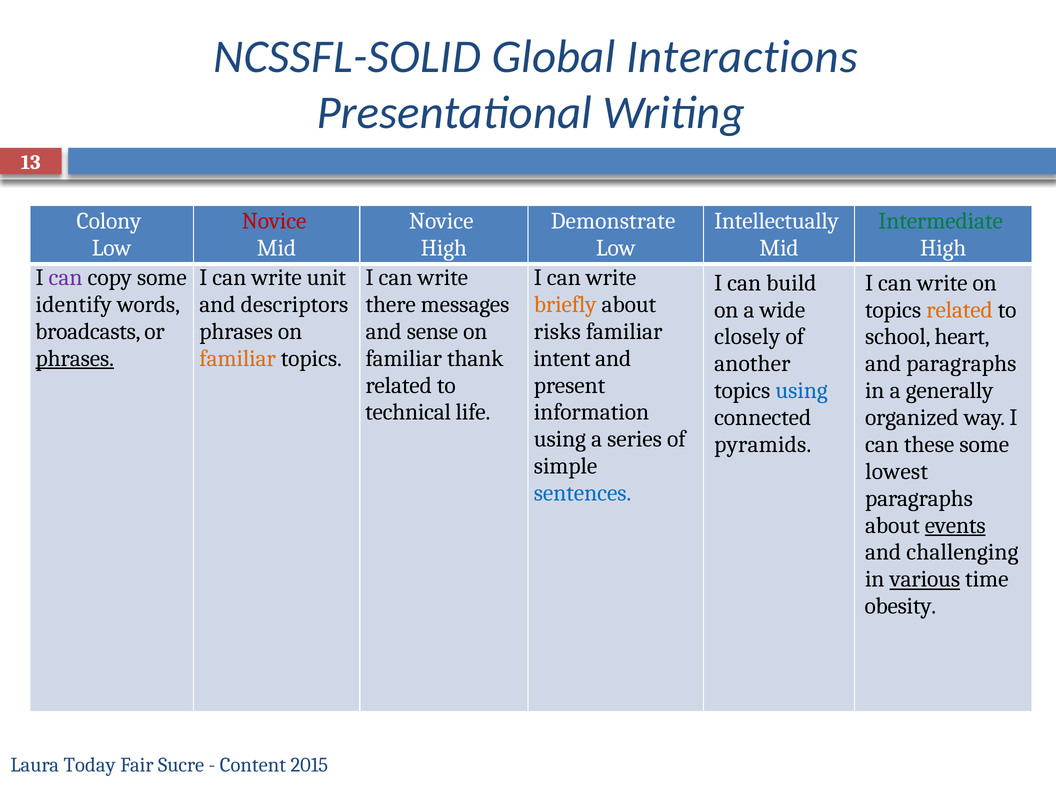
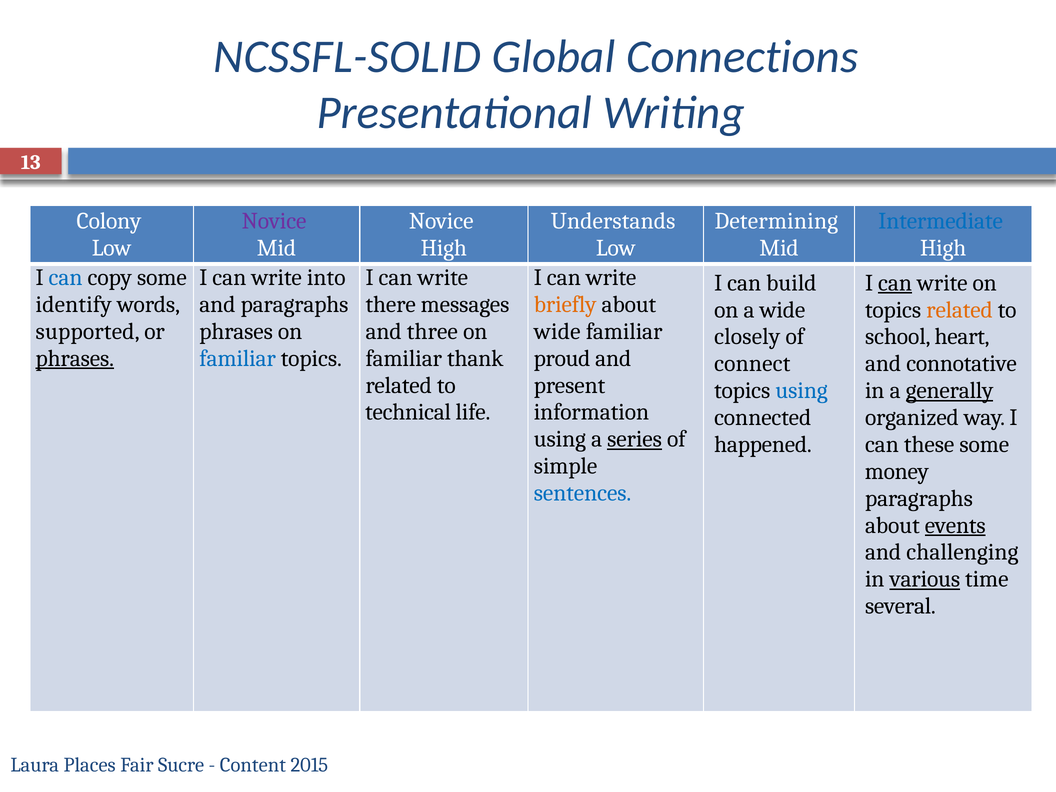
Interactions: Interactions -> Connections
Novice at (274, 221) colour: red -> purple
Demonstrate: Demonstrate -> Understands
Intellectually: Intellectually -> Determining
Intermediate colour: green -> blue
can at (66, 278) colour: purple -> blue
unit: unit -> into
can at (895, 283) underline: none -> present
and descriptors: descriptors -> paragraphs
broadcasts: broadcasts -> supported
sense: sense -> three
risks at (557, 331): risks -> wide
familiar at (238, 358) colour: orange -> blue
intent: intent -> proud
another: another -> connect
and paragraphs: paragraphs -> connotative
generally underline: none -> present
series underline: none -> present
pyramids: pyramids -> happened
lowest: lowest -> money
obesity: obesity -> several
Today: Today -> Places
